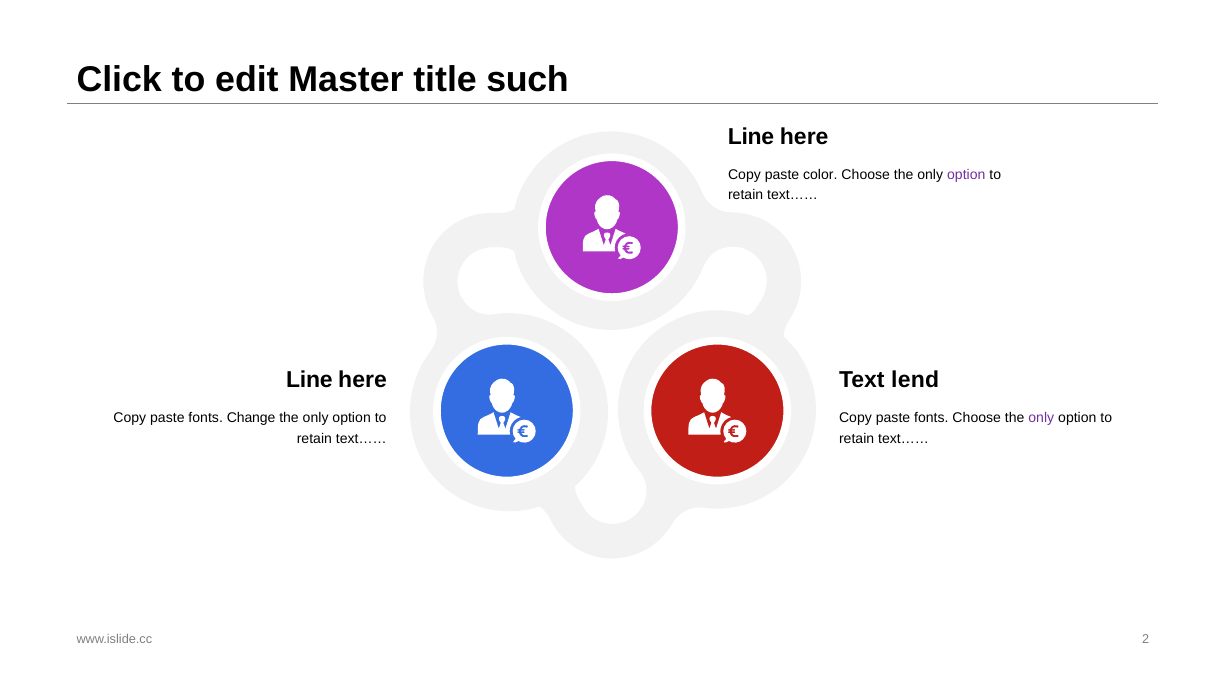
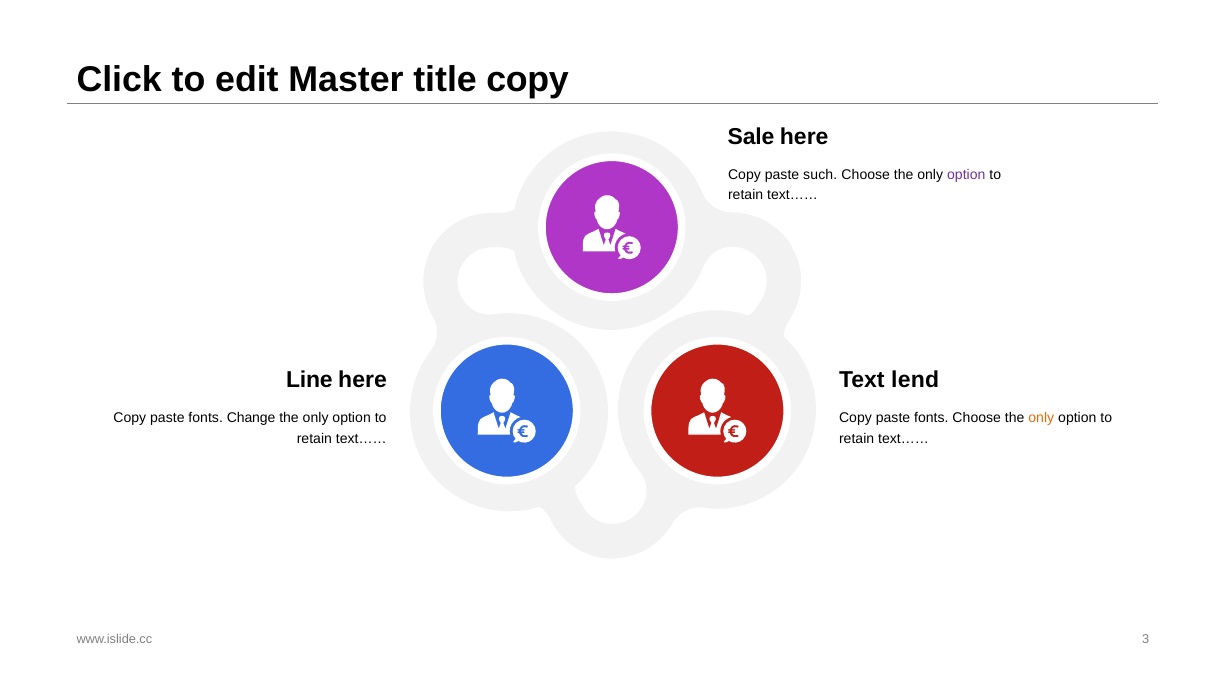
title such: such -> copy
Line at (751, 137): Line -> Sale
color: color -> such
only at (1041, 418) colour: purple -> orange
2: 2 -> 3
